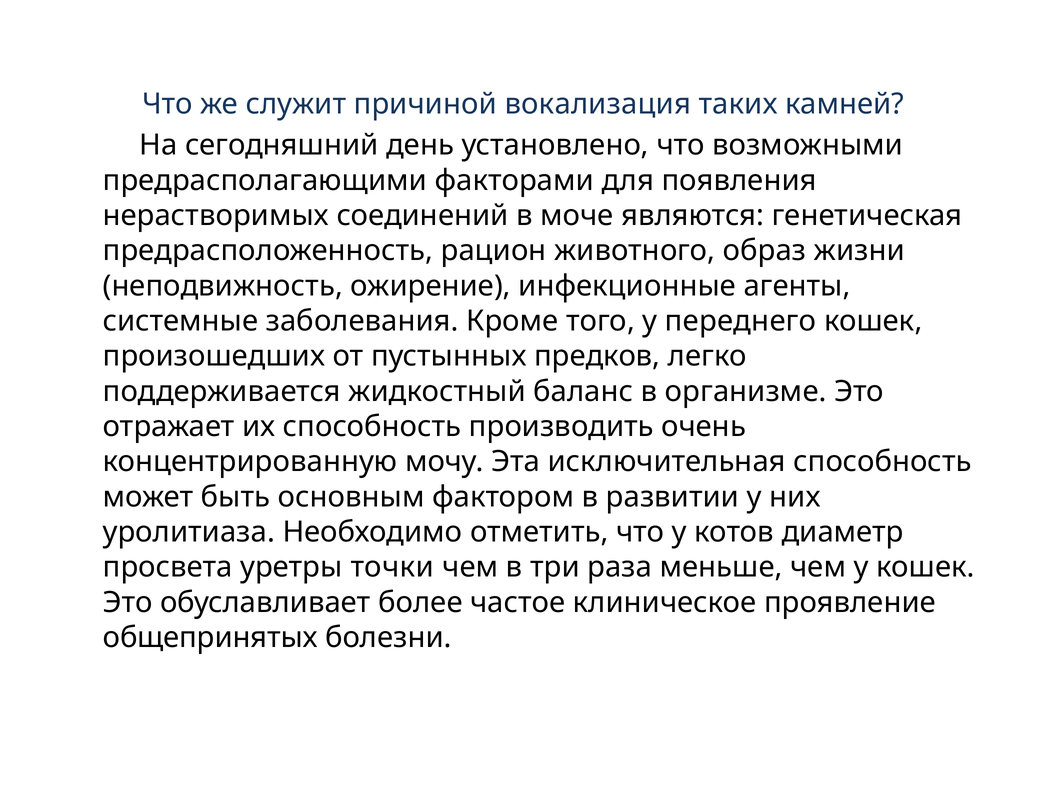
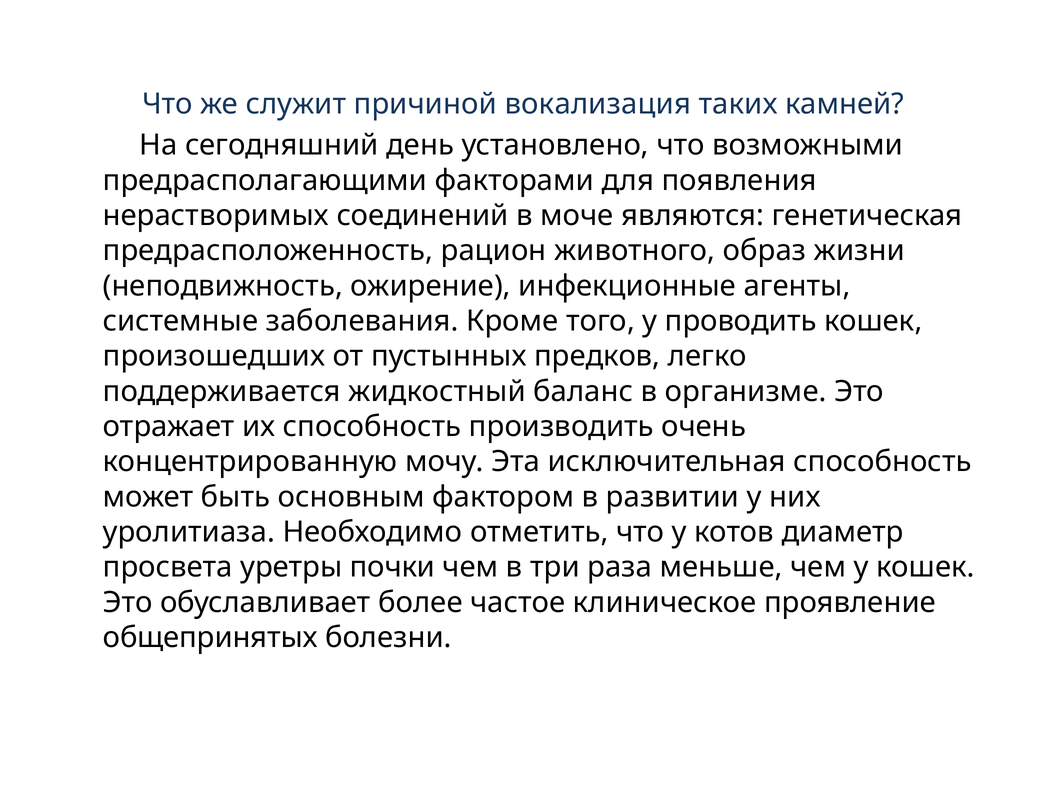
переднего: переднего -> проводить
точки: точки -> почки
